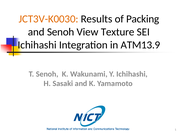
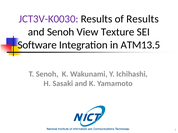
JCT3V-K0030 colour: orange -> purple
of Packing: Packing -> Results
Ichihashi at (37, 45): Ichihashi -> Software
ATM13.9: ATM13.9 -> ATM13.5
